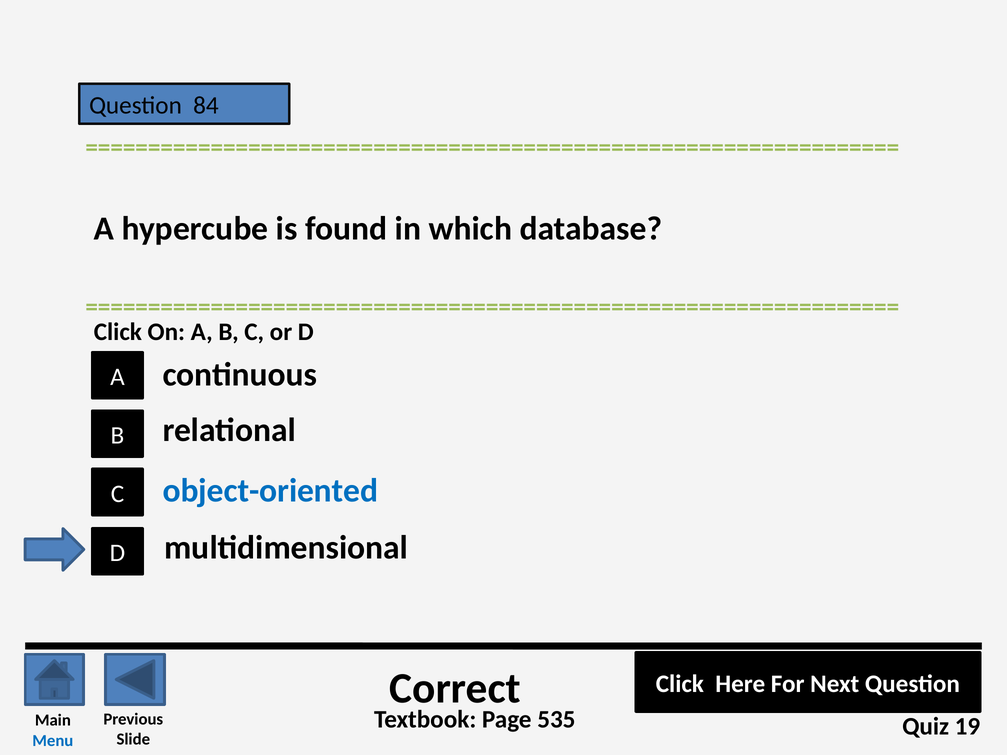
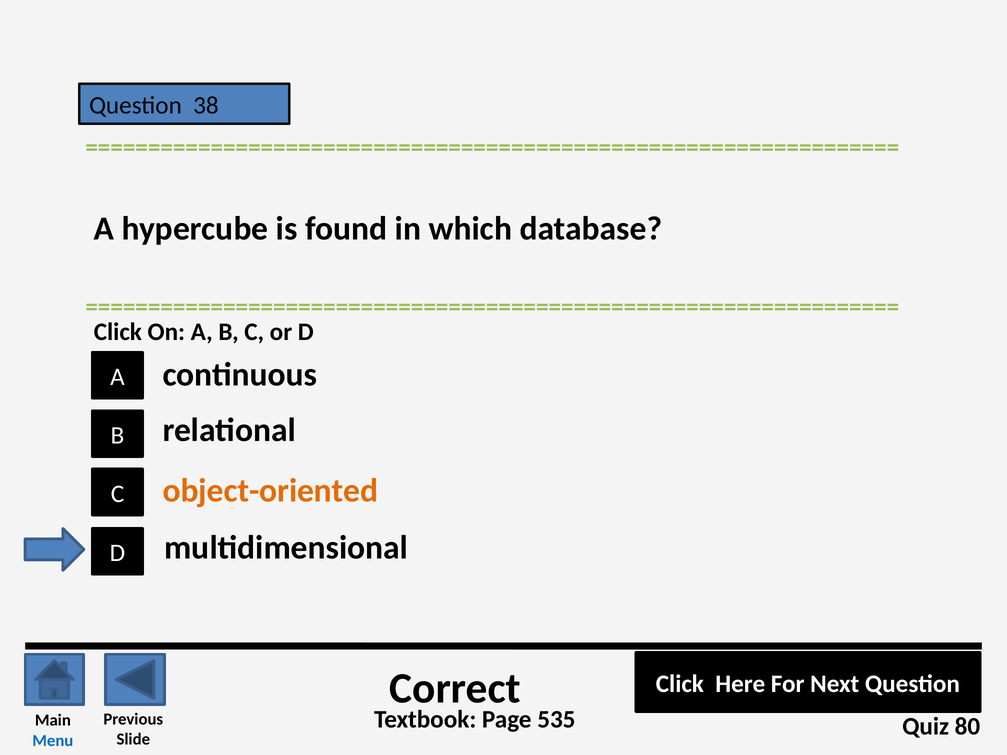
84: 84 -> 38
object-oriented colour: blue -> orange
19: 19 -> 80
